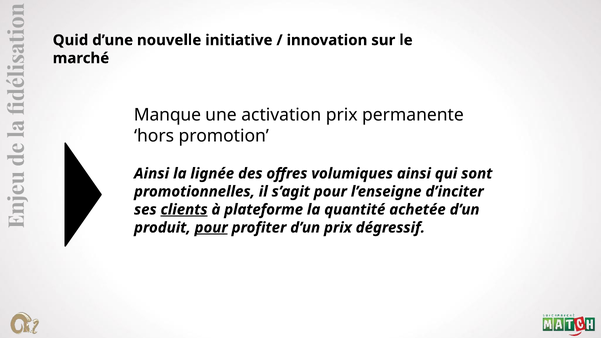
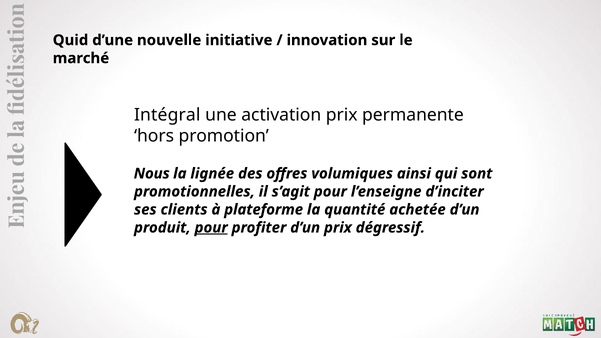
Manque: Manque -> Intégral
Ainsi at (152, 174): Ainsi -> Nous
clients underline: present -> none
